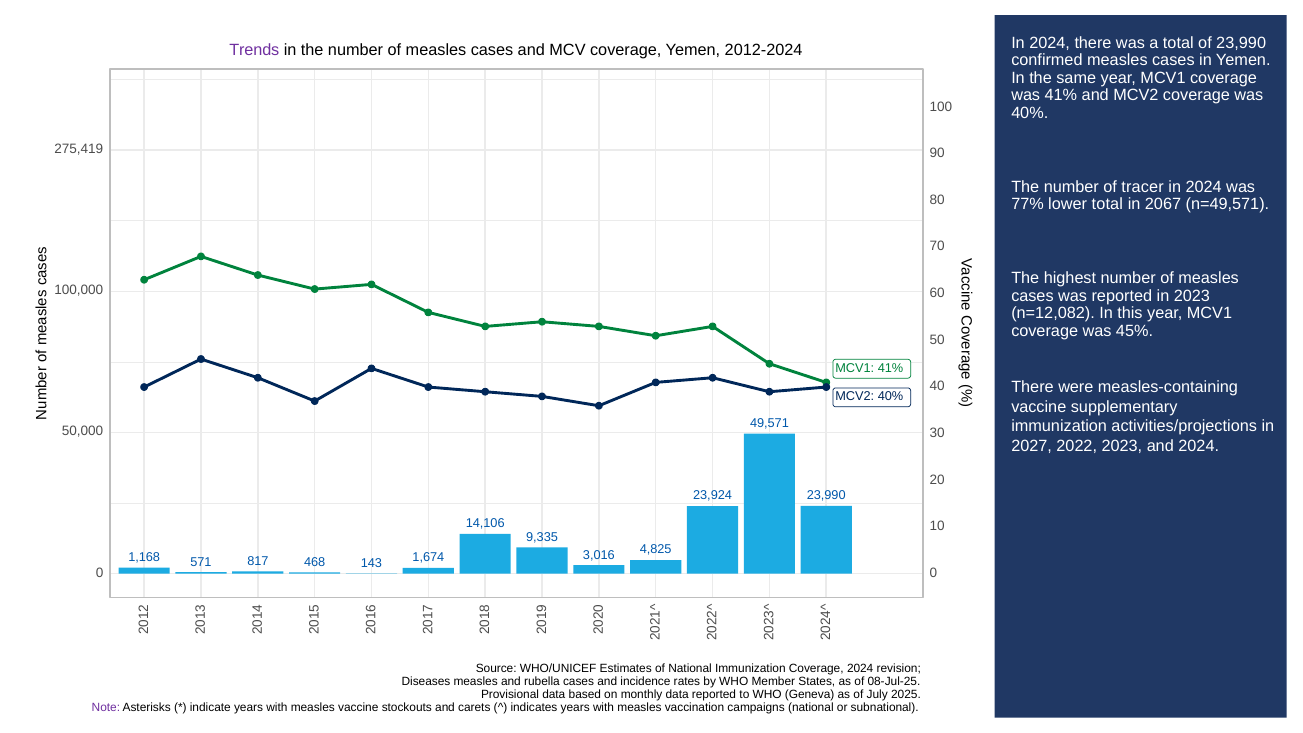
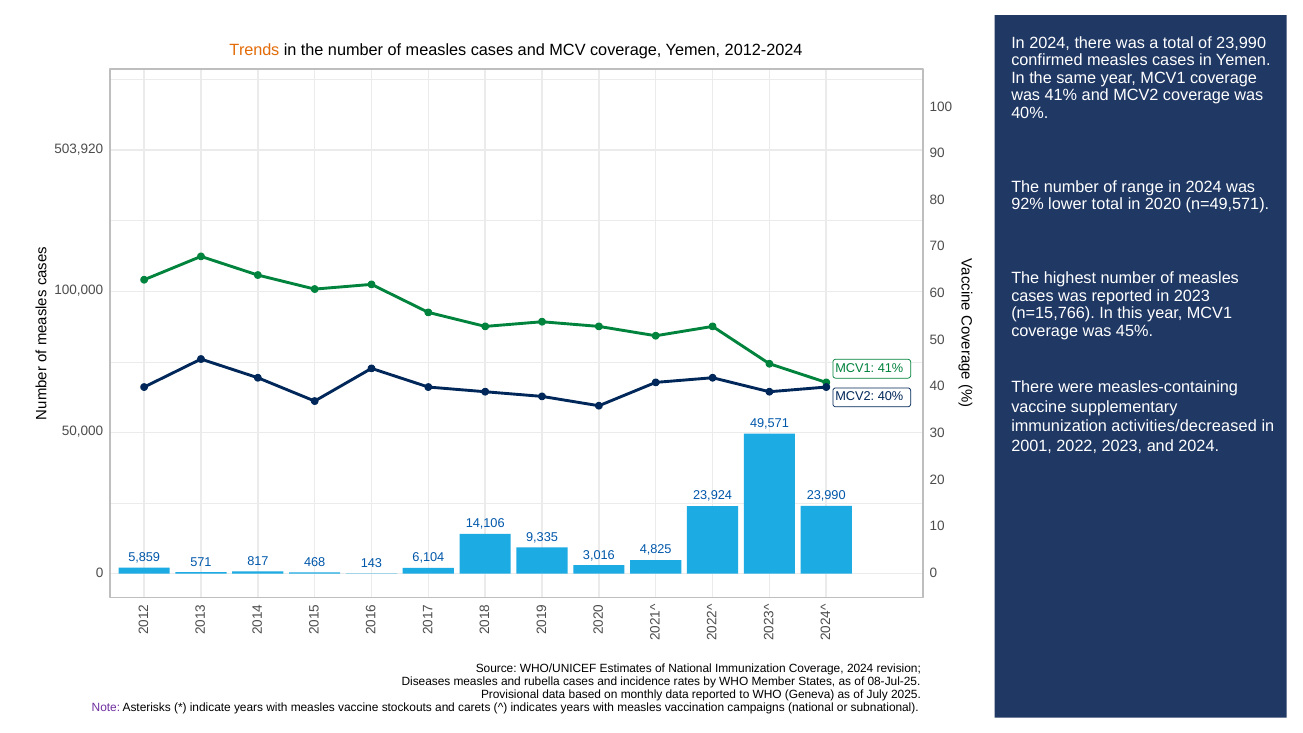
Trends colour: purple -> orange
275,419: 275,419 -> 503,920
tracer: tracer -> range
77%: 77% -> 92%
2067: 2067 -> 2020
n=12,082: n=12,082 -> n=15,766
activities/projections: activities/projections -> activities/decreased
2027: 2027 -> 2001
1,168: 1,168 -> 5,859
1,674: 1,674 -> 6,104
